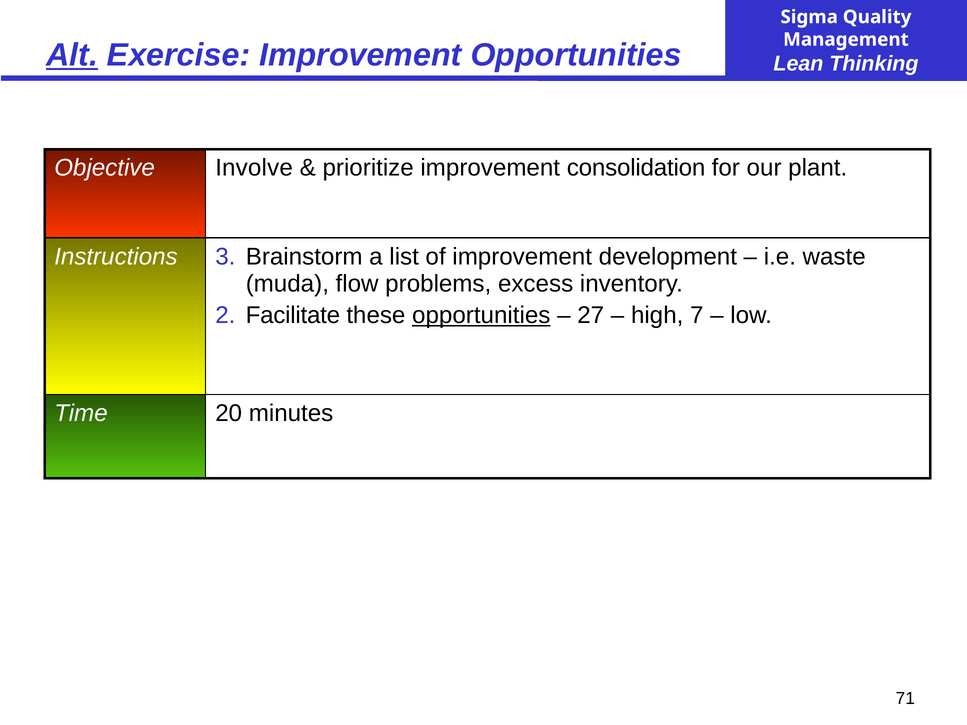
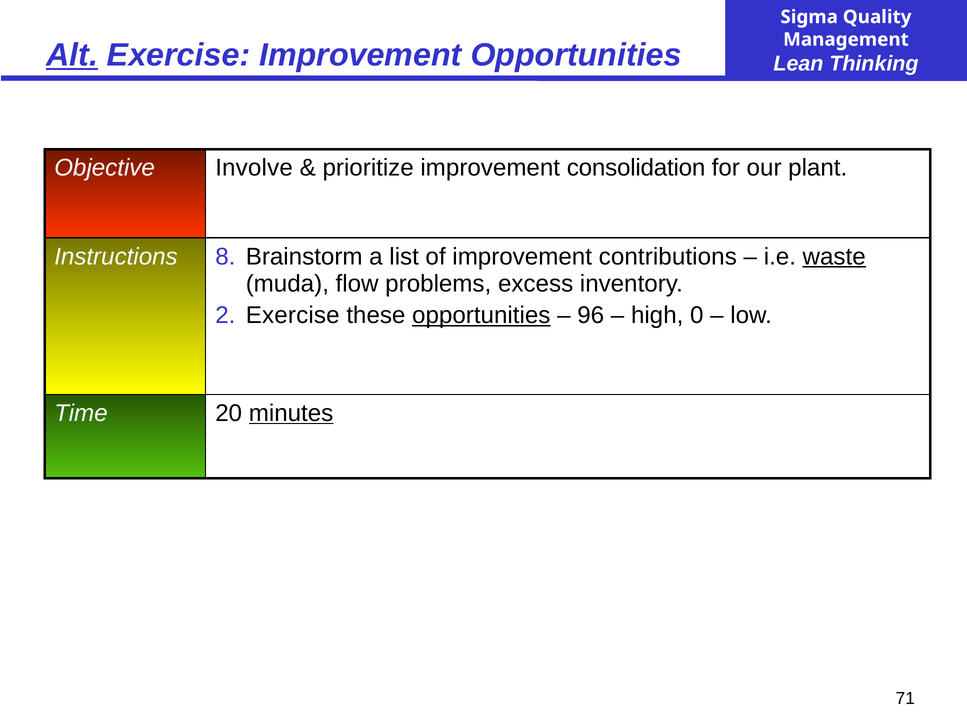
3: 3 -> 8
development: development -> contributions
waste underline: none -> present
Facilitate at (293, 316): Facilitate -> Exercise
27: 27 -> 96
7: 7 -> 0
minutes underline: none -> present
